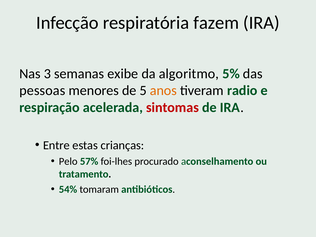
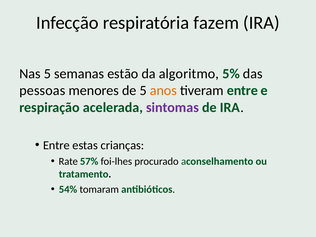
Nas 3: 3 -> 5
exibe: exibe -> estão
tiveram radio: radio -> entre
sintomas colour: red -> purple
Pelo: Pelo -> Rate
